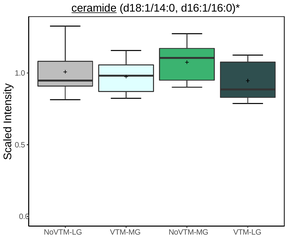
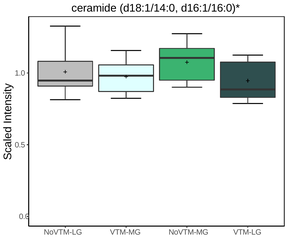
ceramide underline: present -> none
